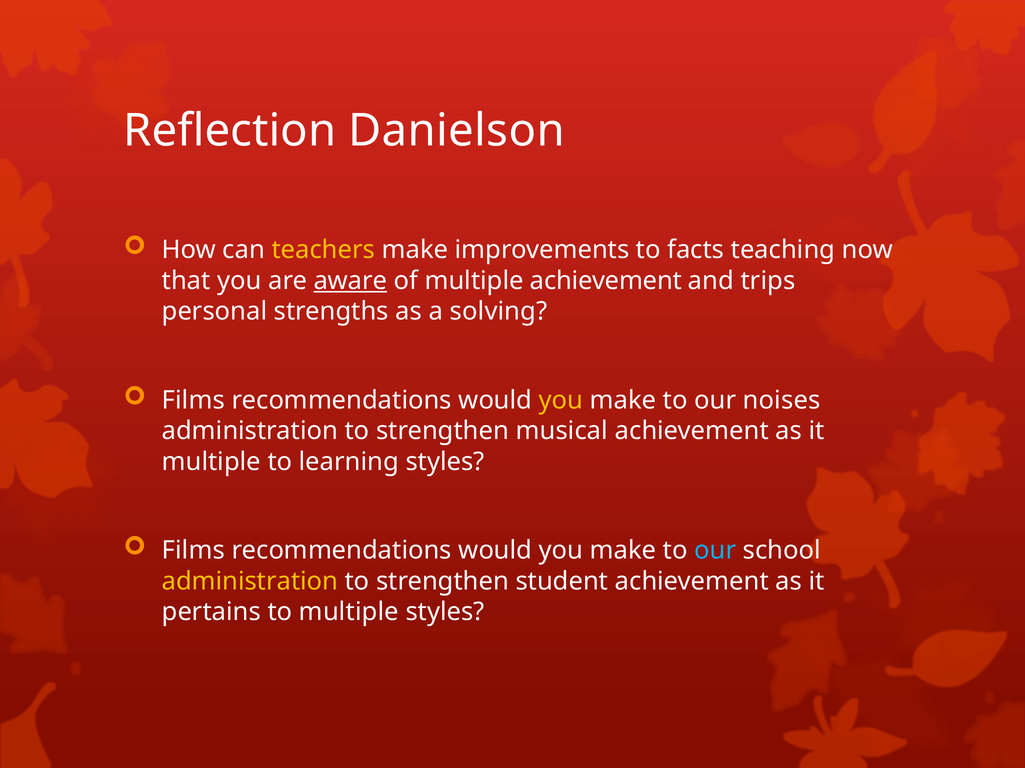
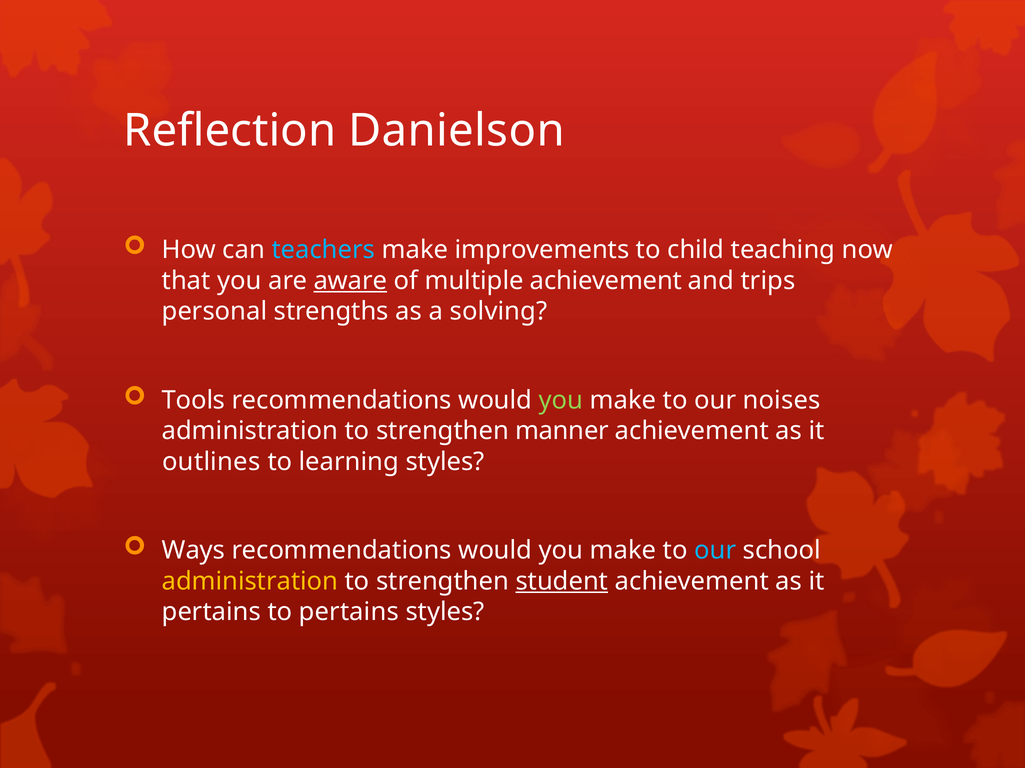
teachers colour: yellow -> light blue
facts: facts -> child
Films at (193, 401): Films -> Tools
you at (561, 401) colour: yellow -> light green
musical: musical -> manner
multiple at (211, 462): multiple -> outlines
Films at (193, 551): Films -> Ways
student underline: none -> present
to multiple: multiple -> pertains
